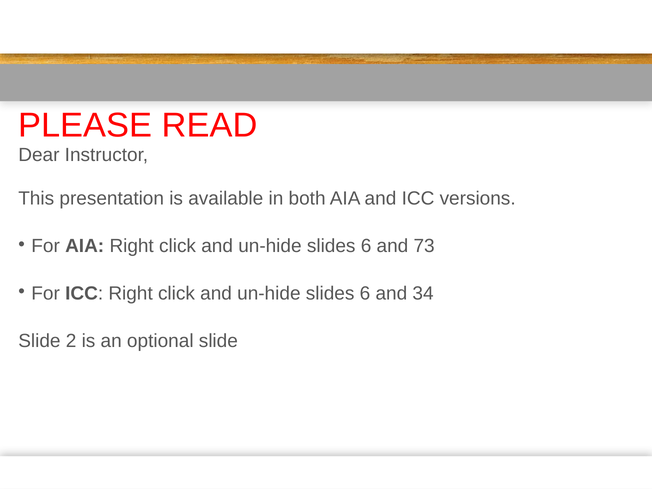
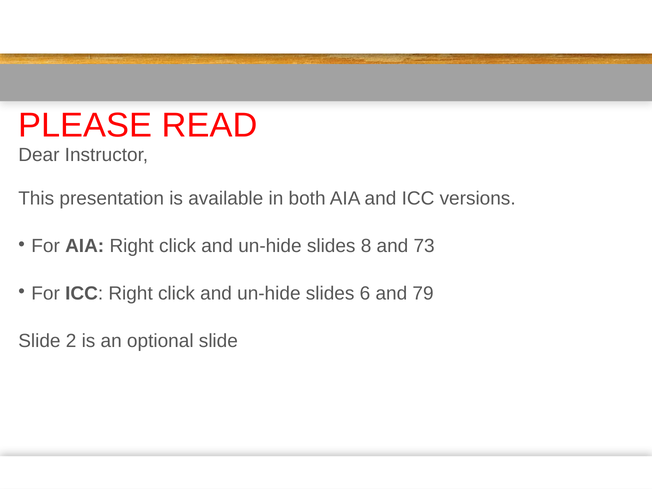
6 at (366, 246): 6 -> 8
34: 34 -> 79
